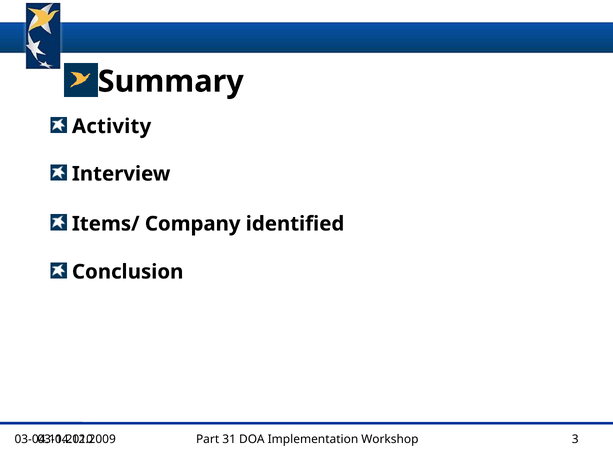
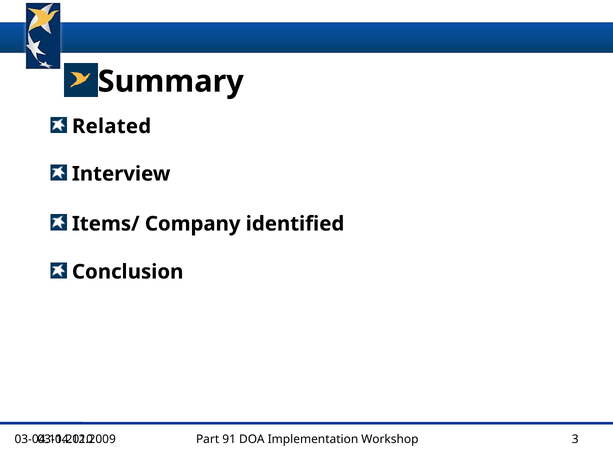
Activity: Activity -> Related
31: 31 -> 91
